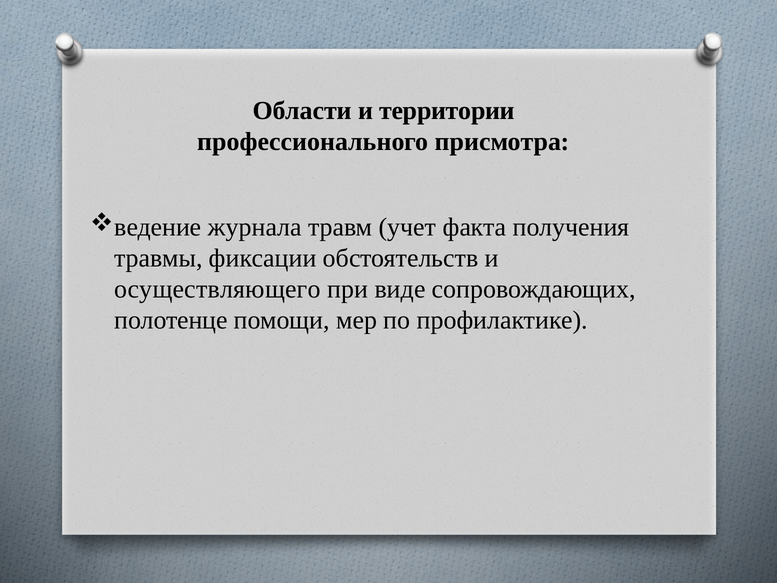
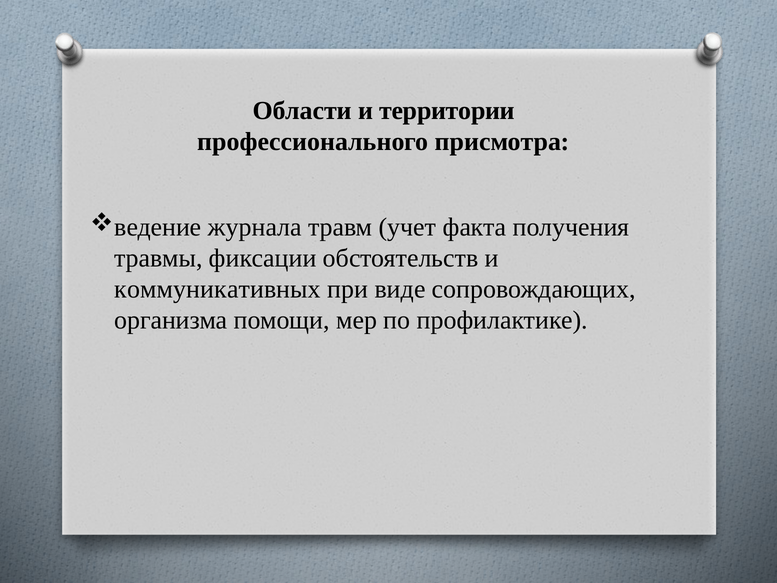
осуществляющего: осуществляющего -> коммуникативных
полотенце: полотенце -> организма
